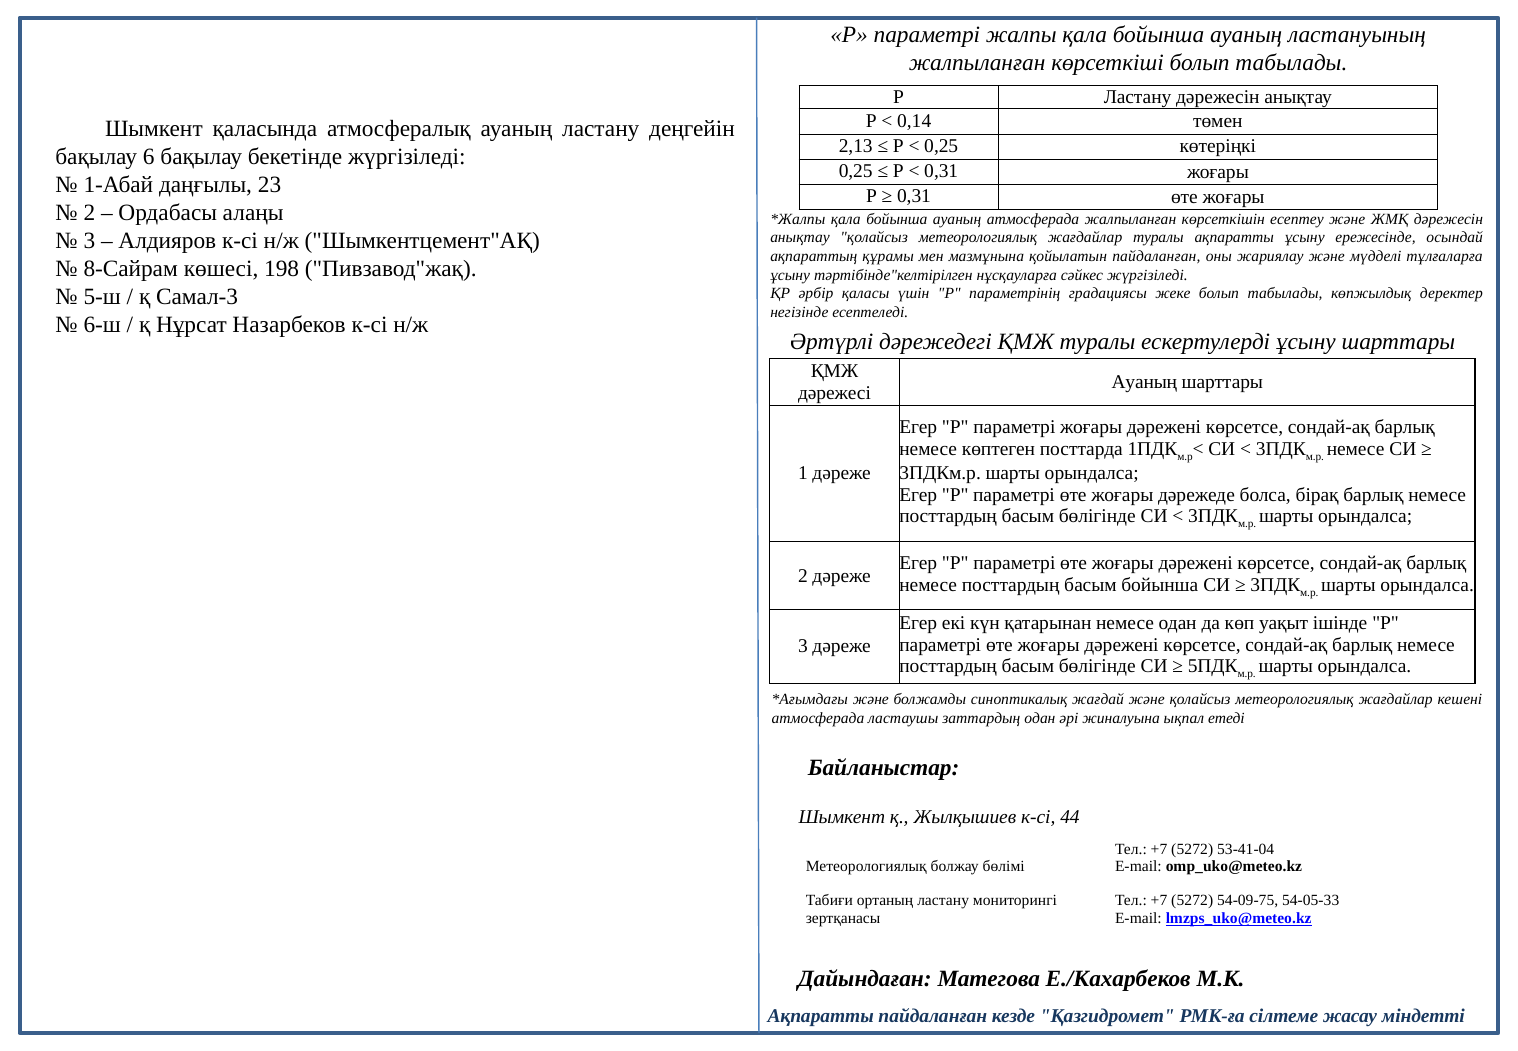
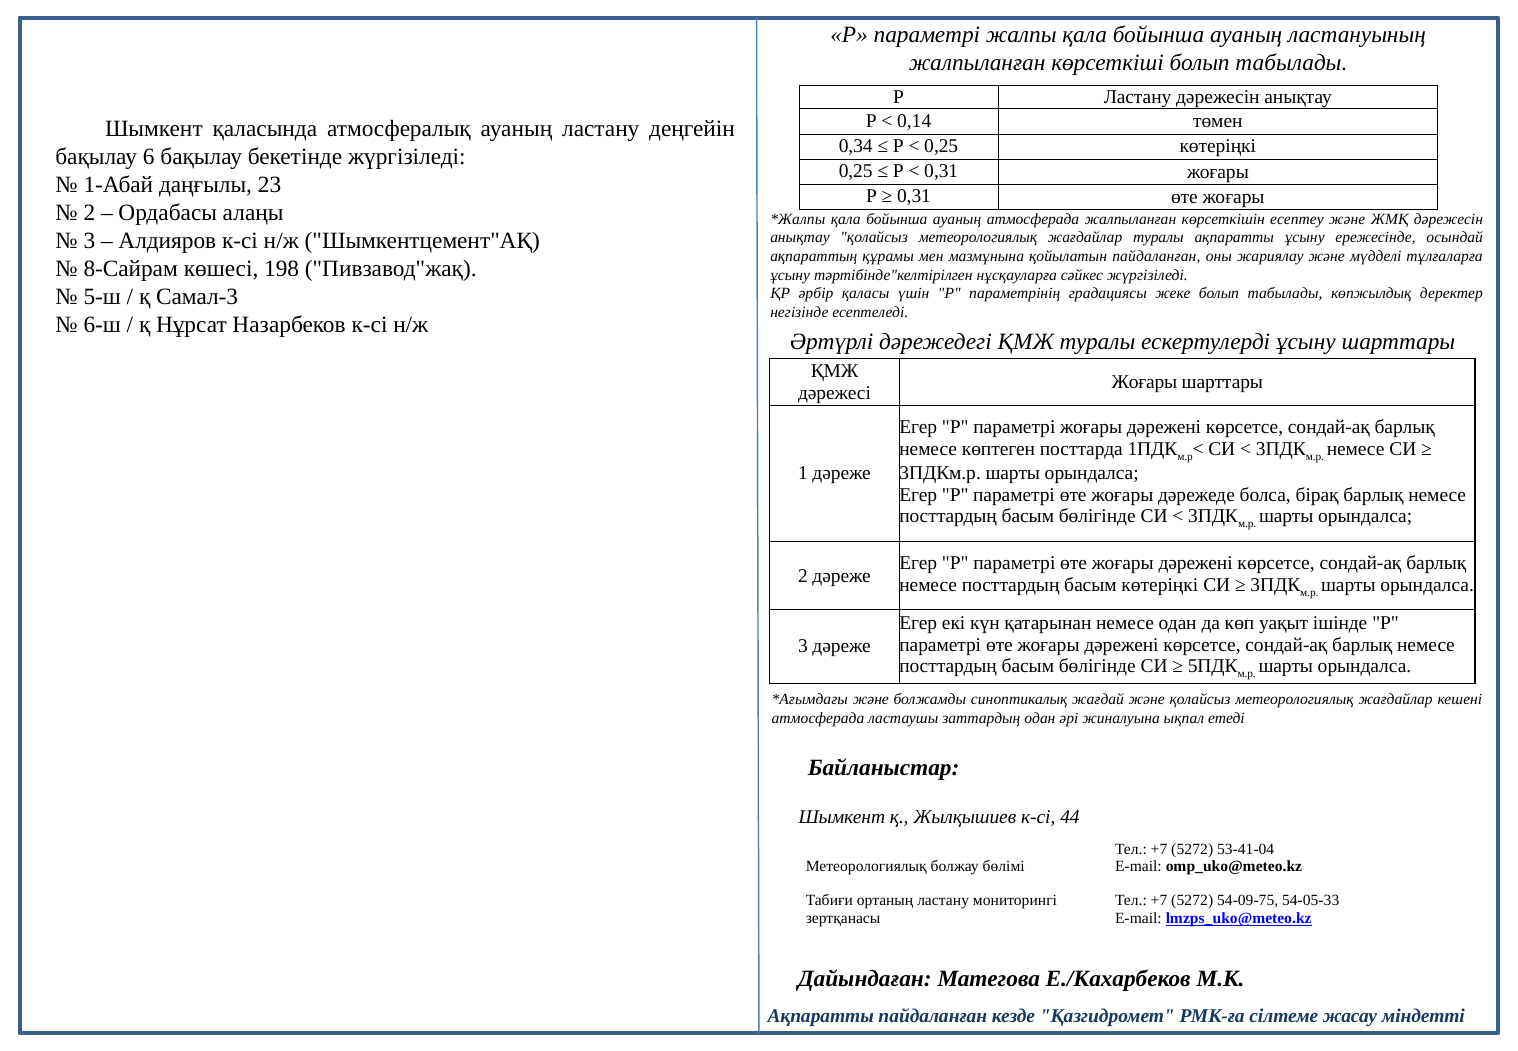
2,13: 2,13 -> 0,34
Ауаның at (1144, 382): Ауаның -> Жоғары
басым бойынша: бойынша -> көтеріңкі
